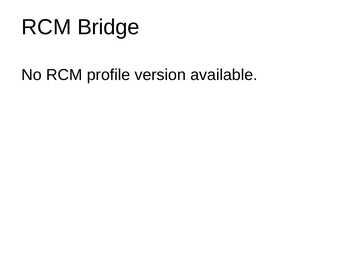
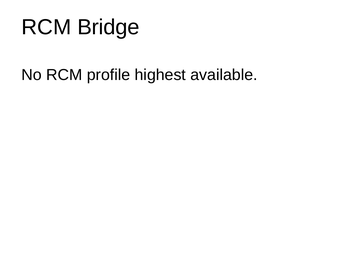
version: version -> highest
